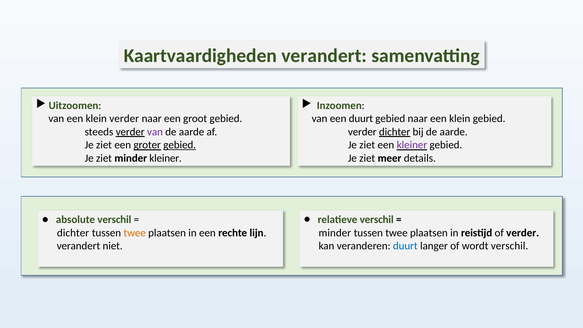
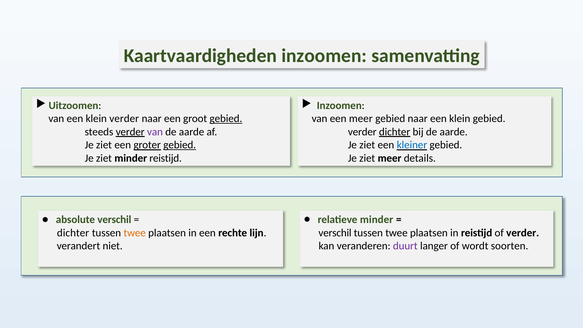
Kaartvaardigheden verandert: verandert -> inzoomen
gebied at (226, 119) underline: none -> present
een duurt: duurt -> meer
kleiner at (412, 145) colour: purple -> blue
minder kleiner: kleiner -> reistijd
relatieve verschil: verschil -> minder
minder at (335, 233): minder -> verschil
duurt at (405, 246) colour: blue -> purple
wordt verschil: verschil -> soorten
